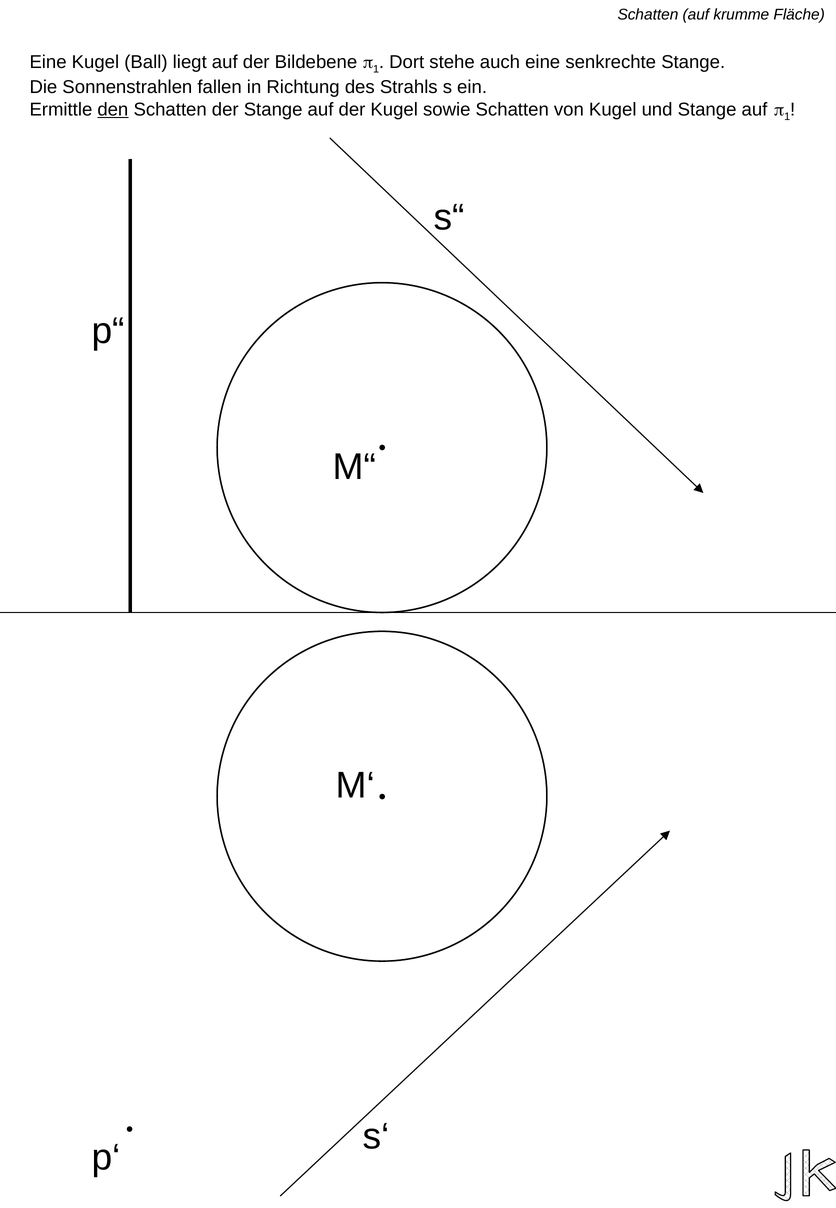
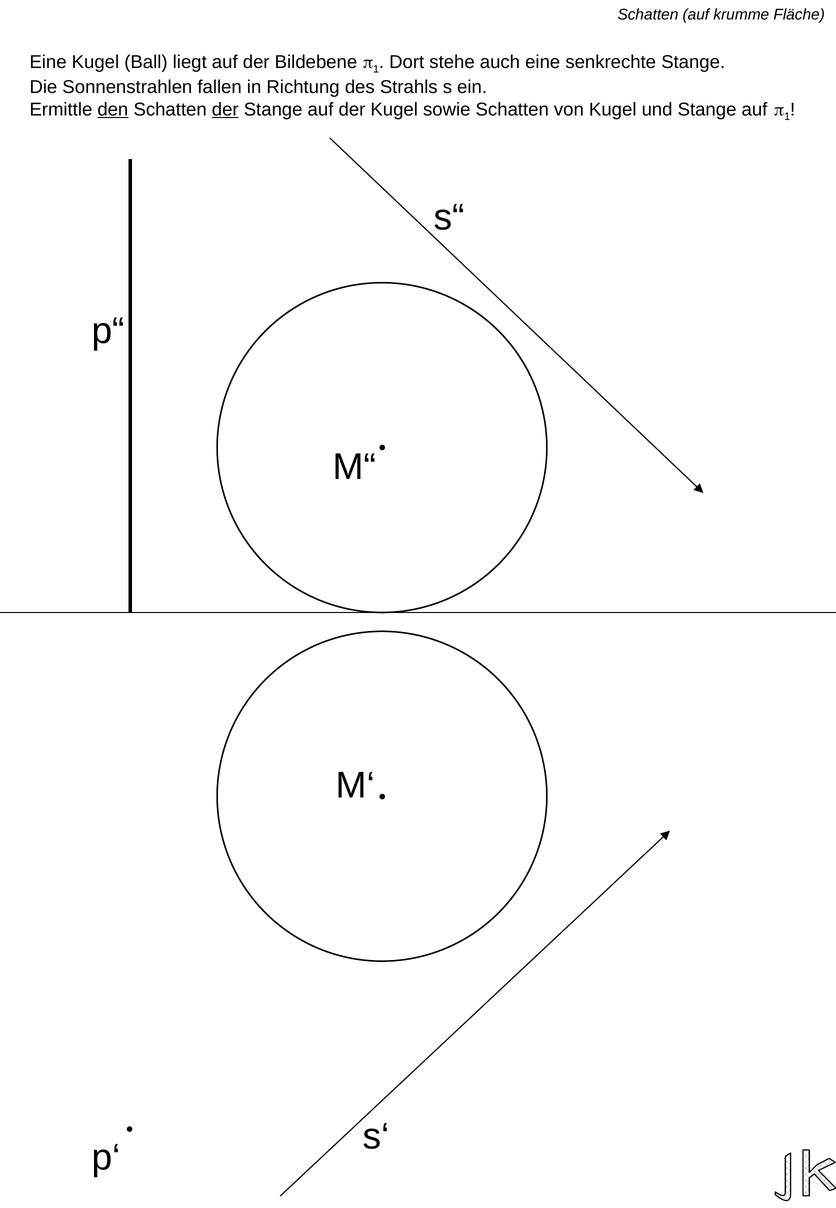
der at (225, 109) underline: none -> present
